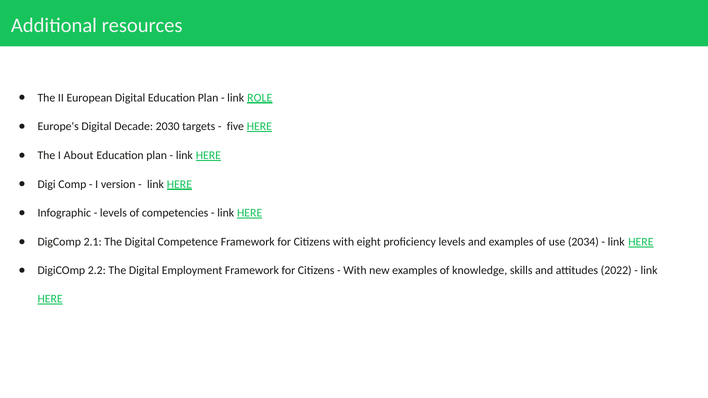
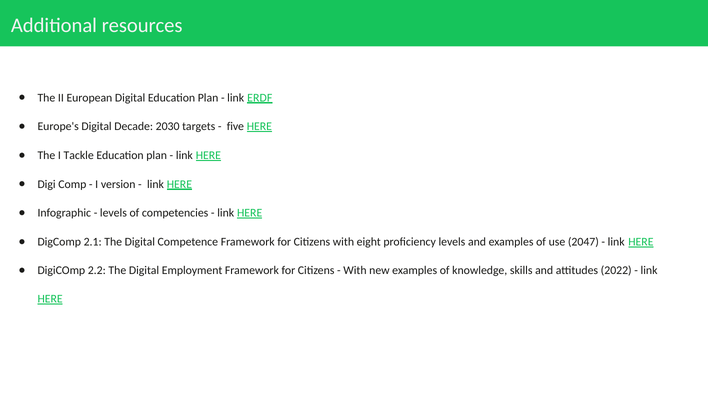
ROLE: ROLE -> ERDF
About: About -> Tackle
2034: 2034 -> 2047
